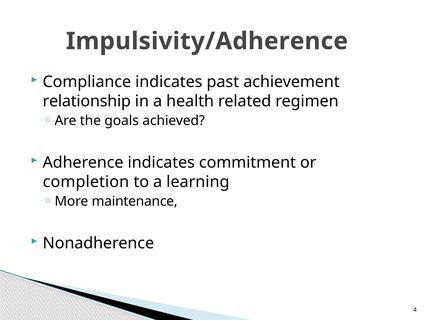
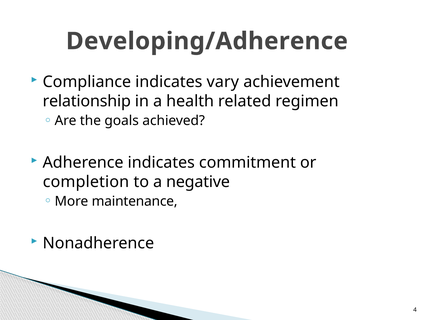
Impulsivity/Adherence: Impulsivity/Adherence -> Developing/Adherence
past: past -> vary
learning: learning -> negative
